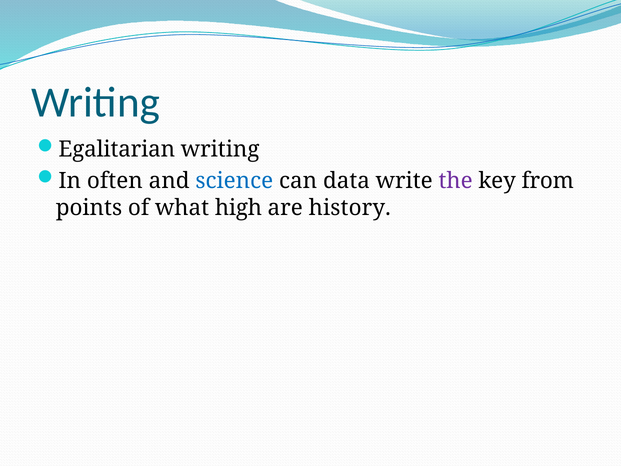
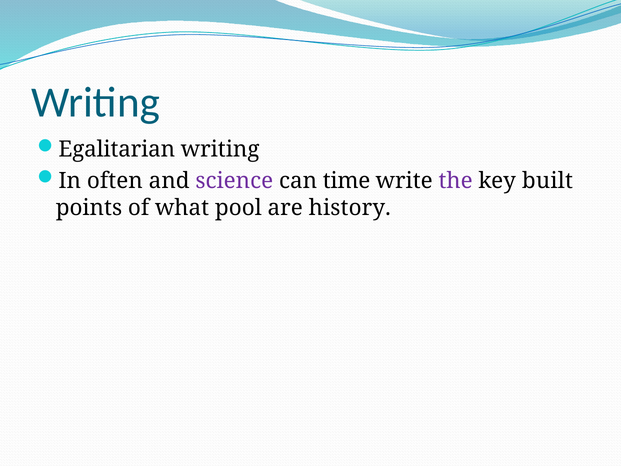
science colour: blue -> purple
data: data -> time
from: from -> built
high: high -> pool
